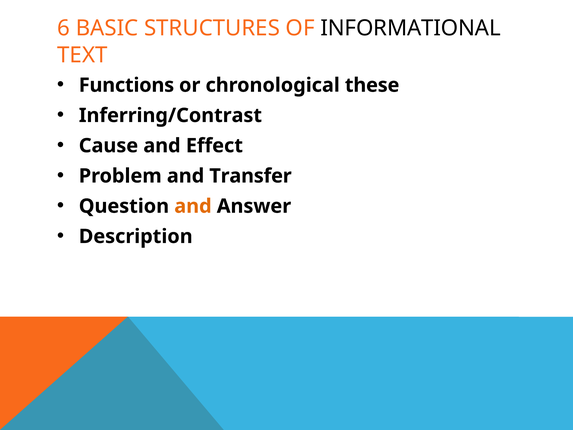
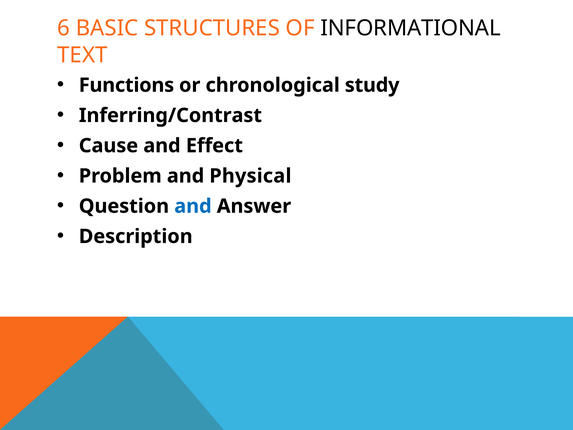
these: these -> study
Transfer: Transfer -> Physical
and at (193, 206) colour: orange -> blue
